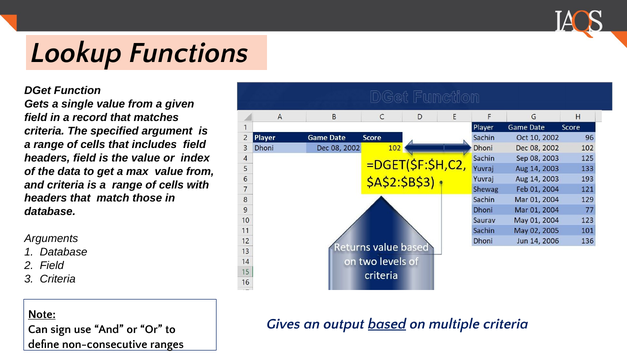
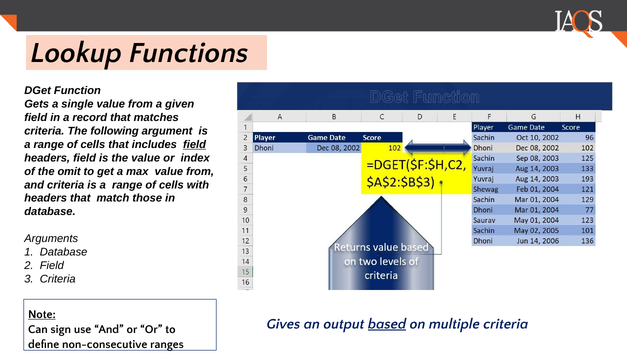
specified: specified -> following
field at (195, 144) underline: none -> present
data: data -> omit
